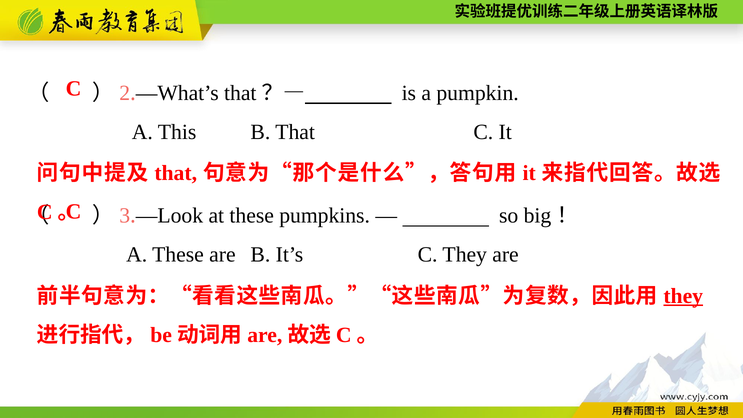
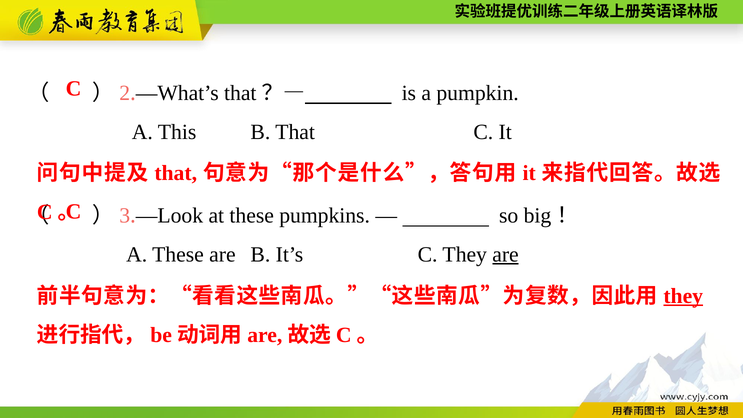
are at (506, 255) underline: none -> present
